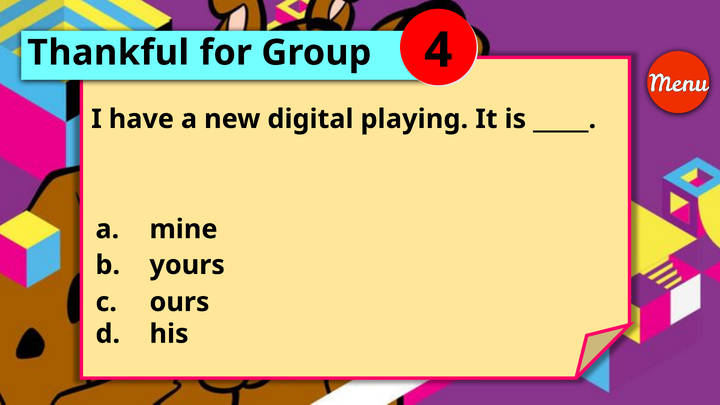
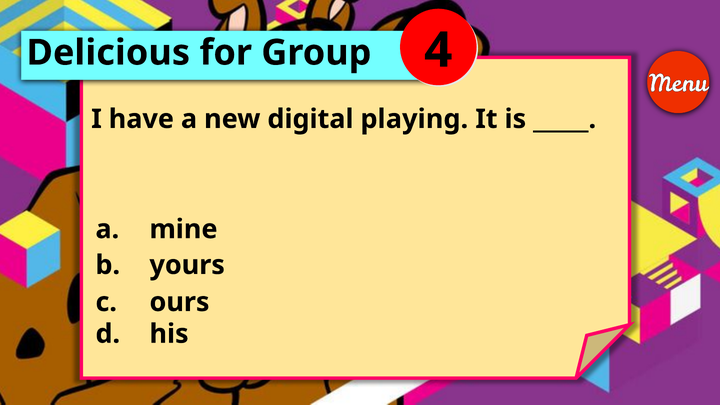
Thankful: Thankful -> Delicious
